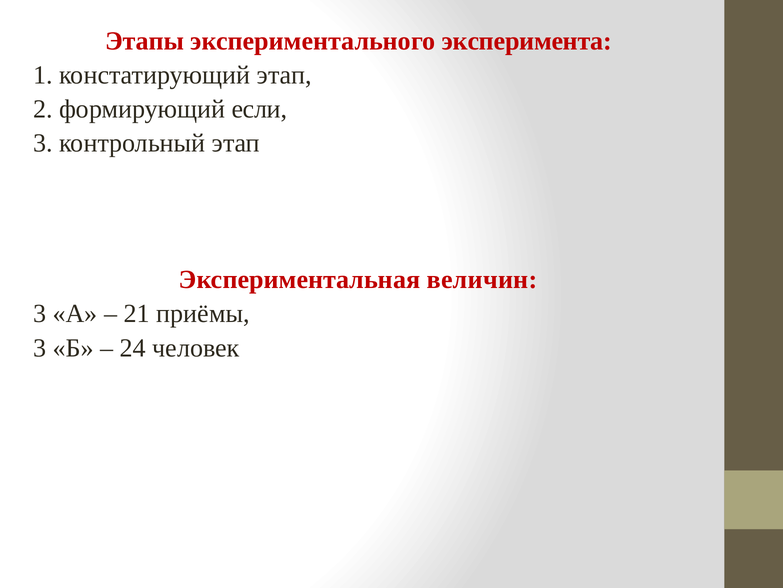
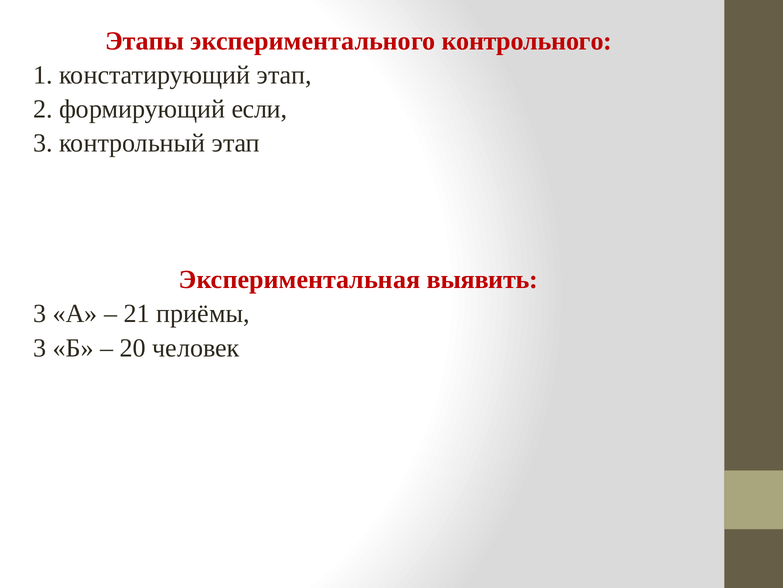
эксперимента: эксперимента -> контрольного
величин: величин -> выявить
24: 24 -> 20
